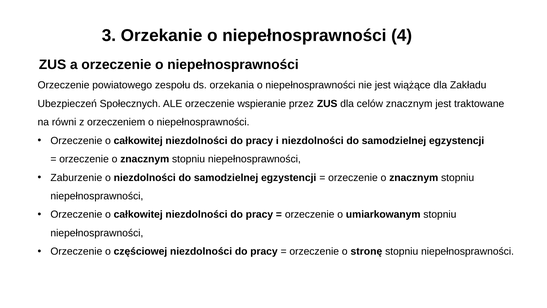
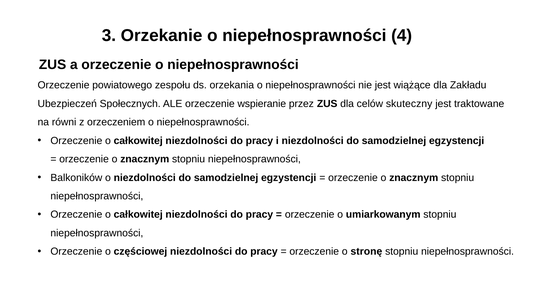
celów znacznym: znacznym -> skuteczny
Zaburzenie: Zaburzenie -> Balkoników
